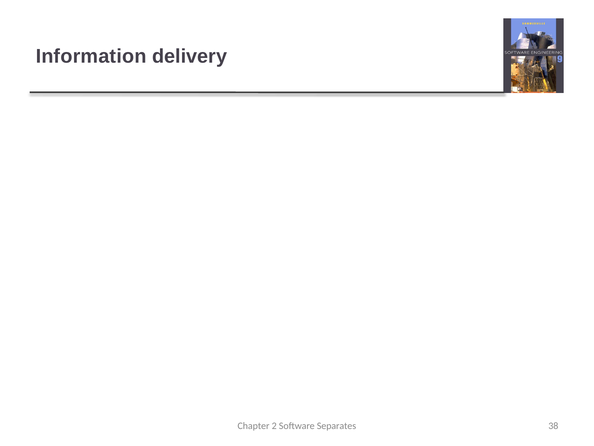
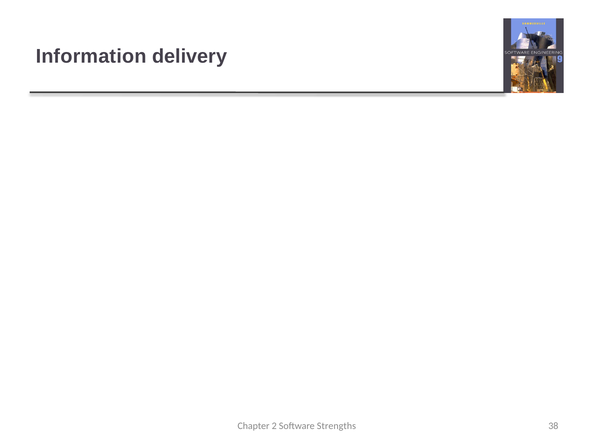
Separates: Separates -> Strengths
